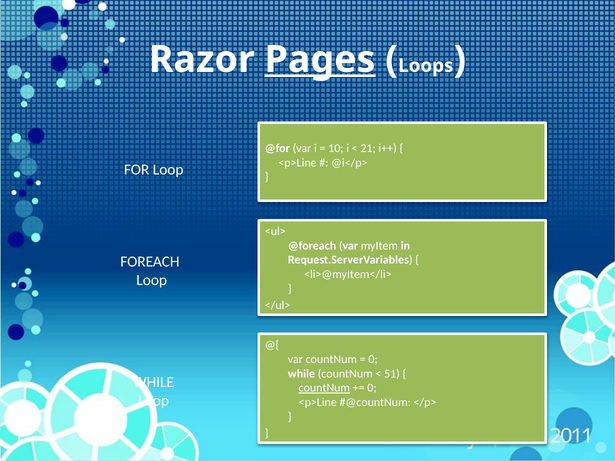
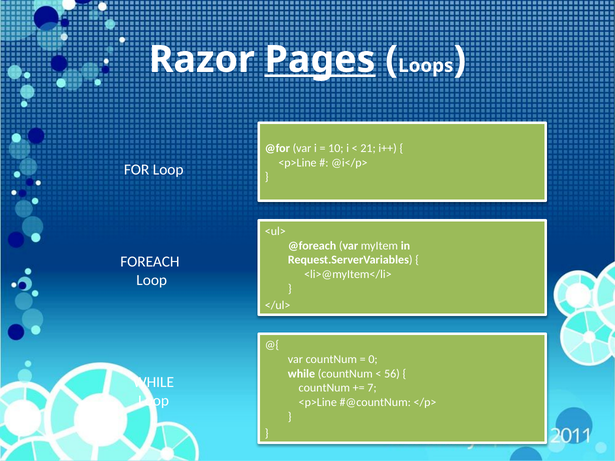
51: 51 -> 56
countNum at (324, 388) underline: present -> none
0 at (372, 388): 0 -> 7
